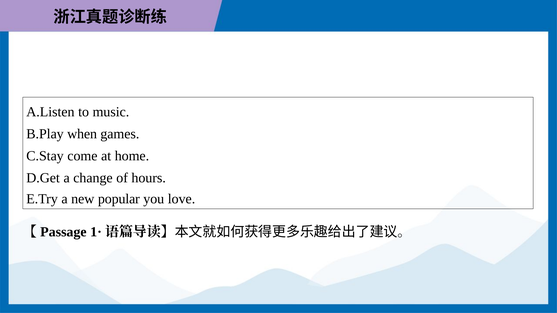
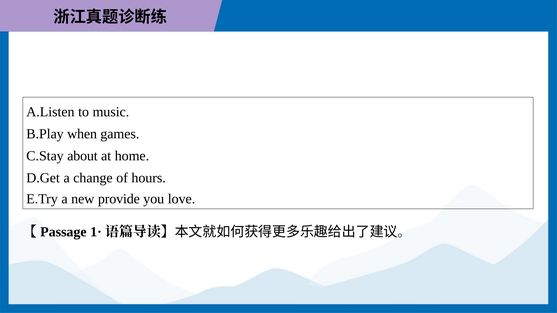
come: come -> about
popular: popular -> provide
